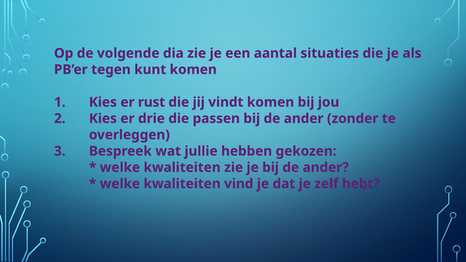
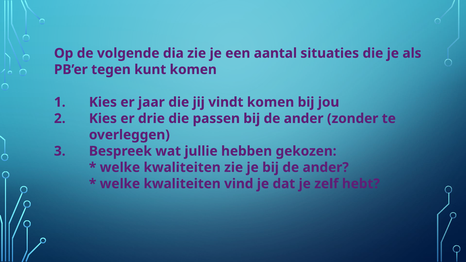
rust: rust -> jaar
